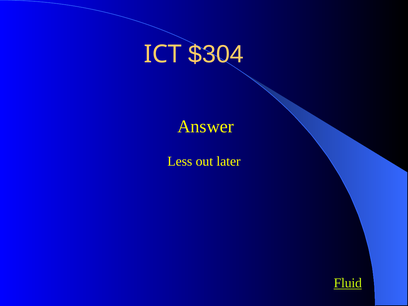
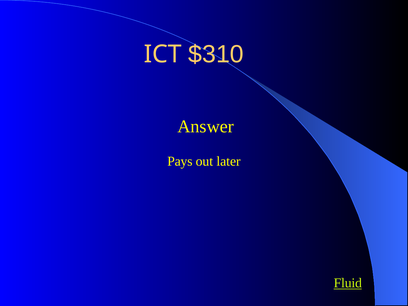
$304: $304 -> $310
Less: Less -> Pays
